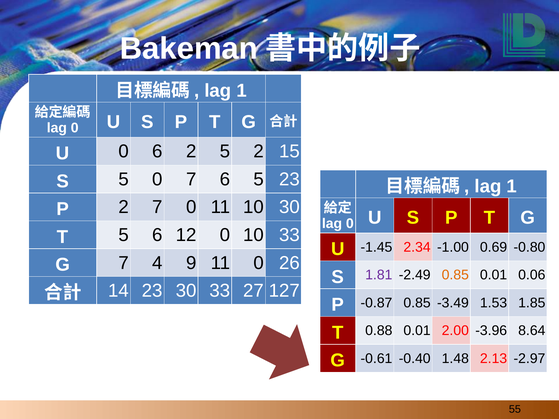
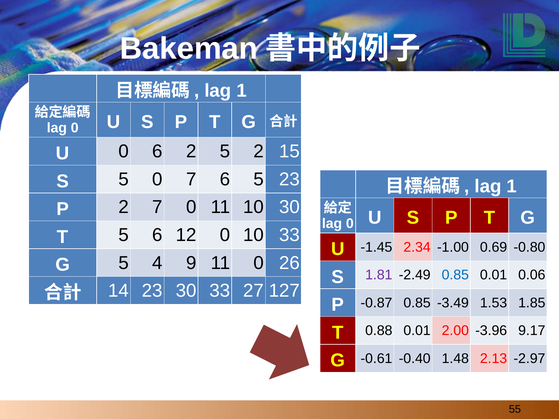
G 7: 7 -> 5
0.85 at (455, 275) colour: orange -> blue
8.64: 8.64 -> 9.17
